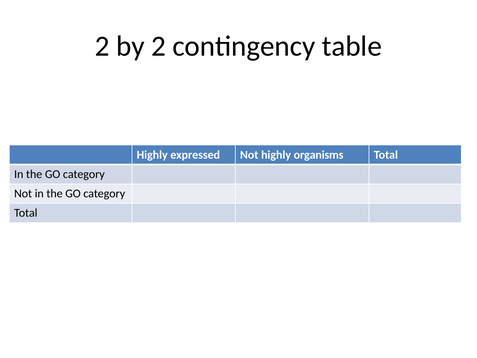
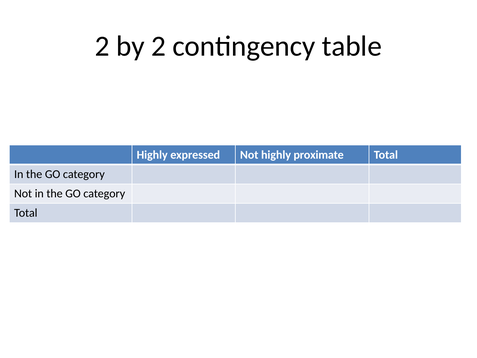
organisms: organisms -> proximate
